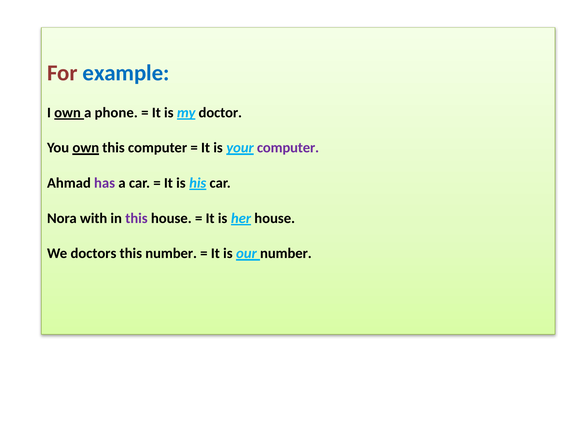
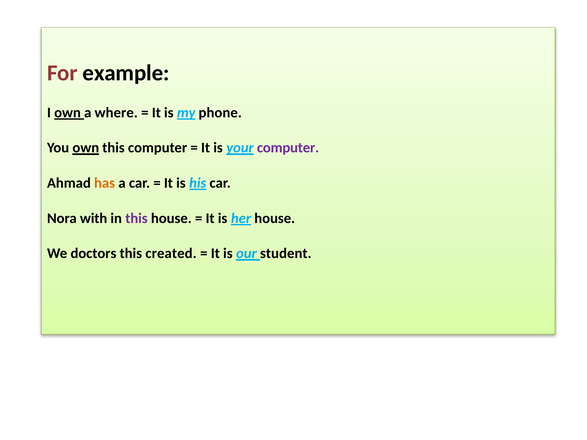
example colour: blue -> black
phone: phone -> where
doctor: doctor -> phone
has colour: purple -> orange
this number: number -> created
our number: number -> student
